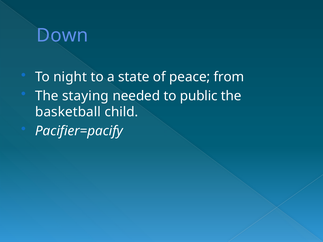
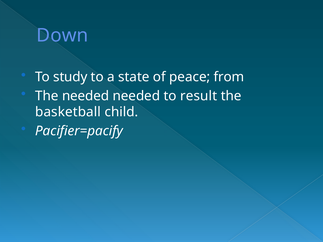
night: night -> study
The staying: staying -> needed
public: public -> result
